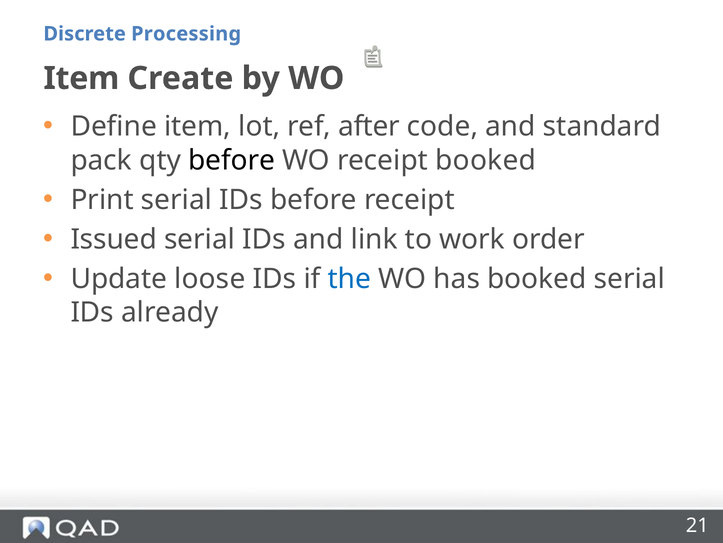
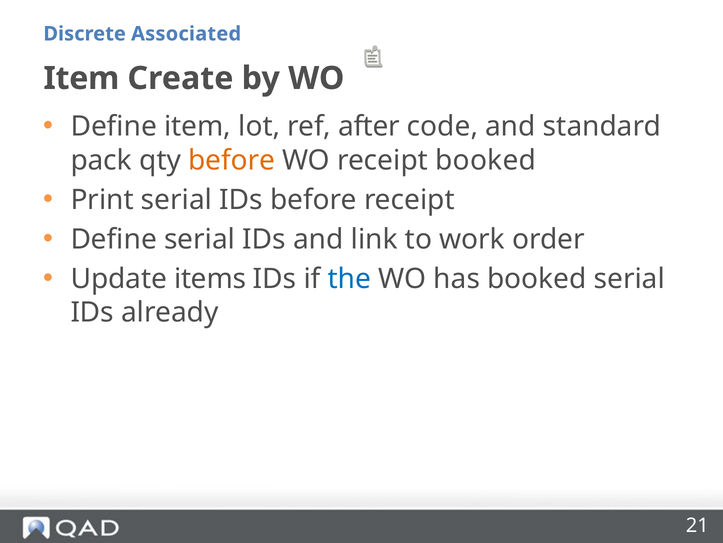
Processing: Processing -> Associated
before at (232, 160) colour: black -> orange
Issued at (114, 239): Issued -> Define
loose: loose -> items
